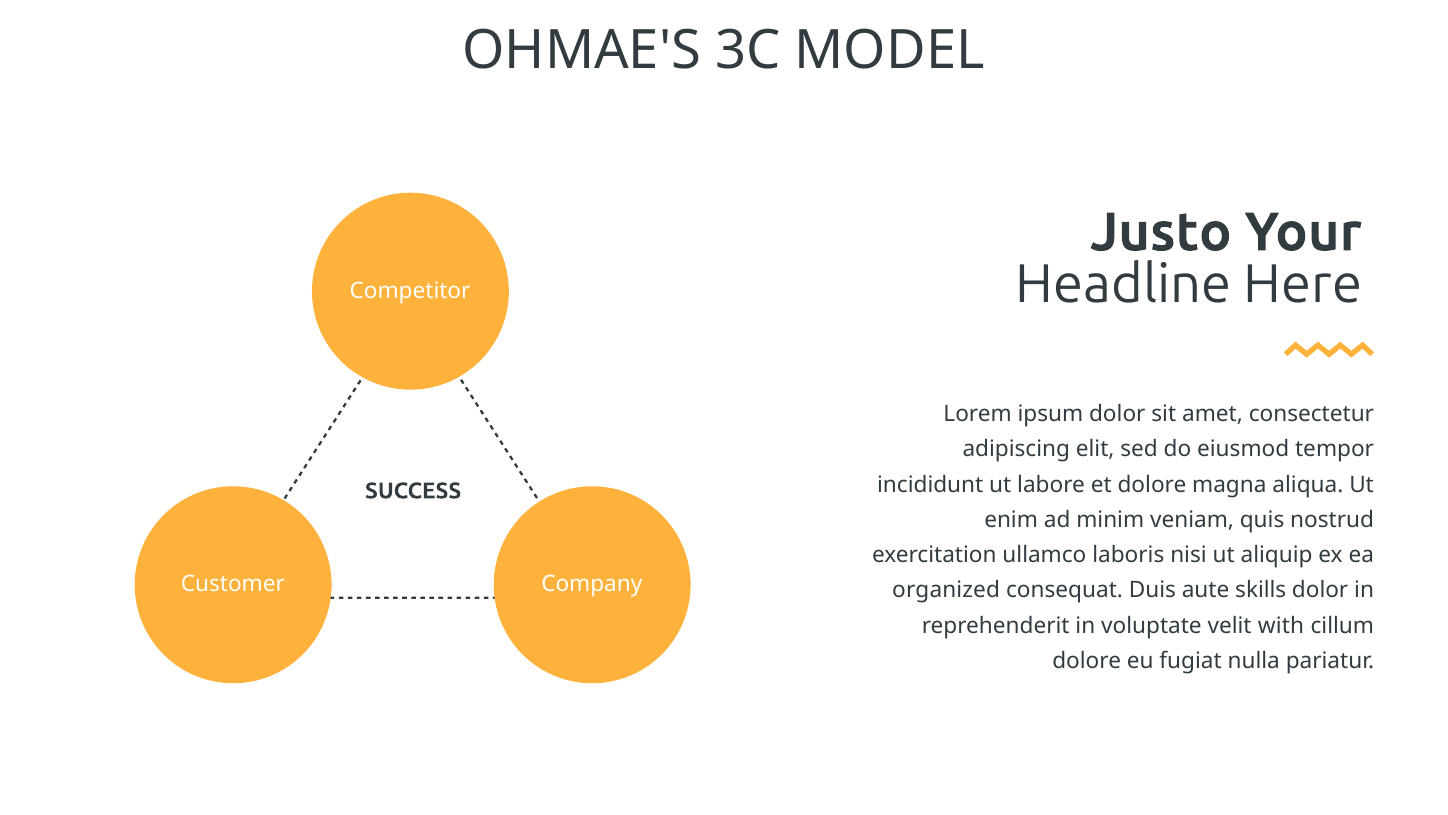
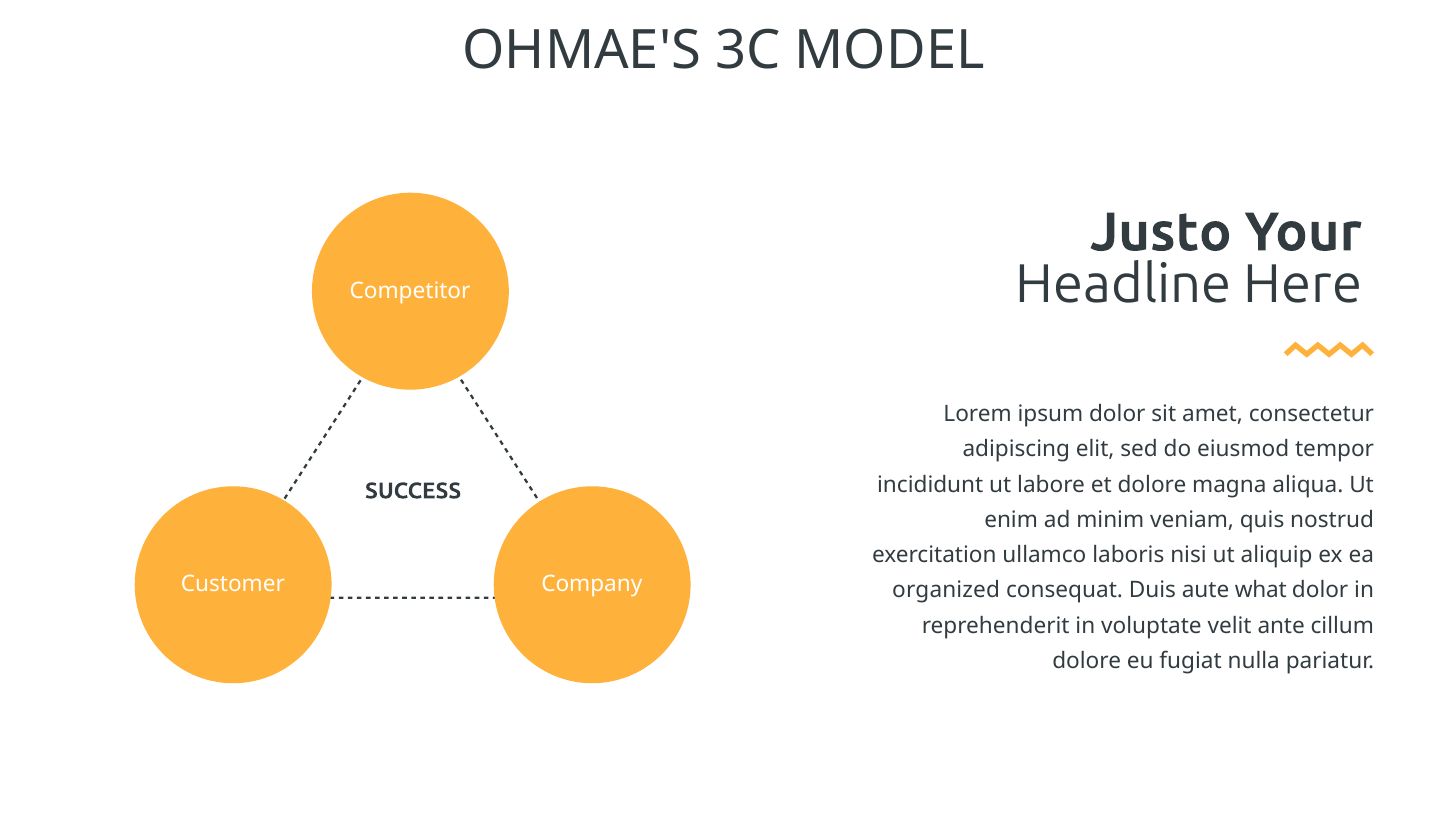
skills: skills -> what
with: with -> ante
